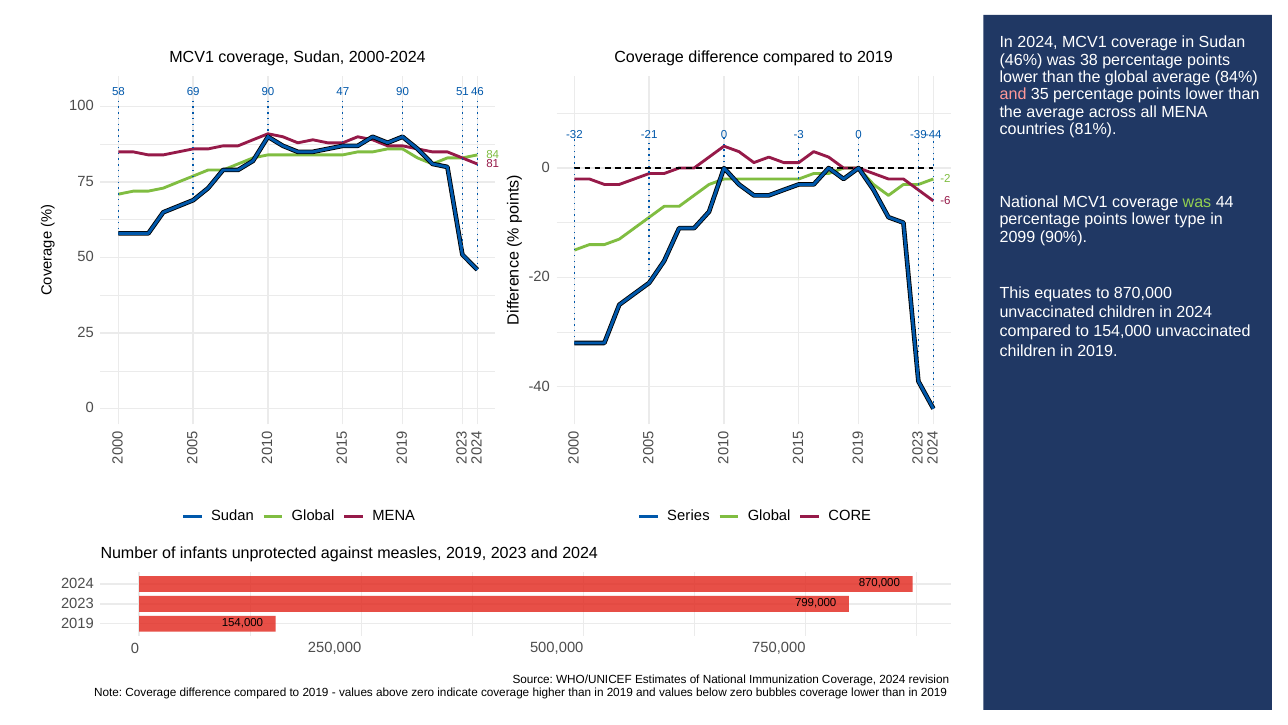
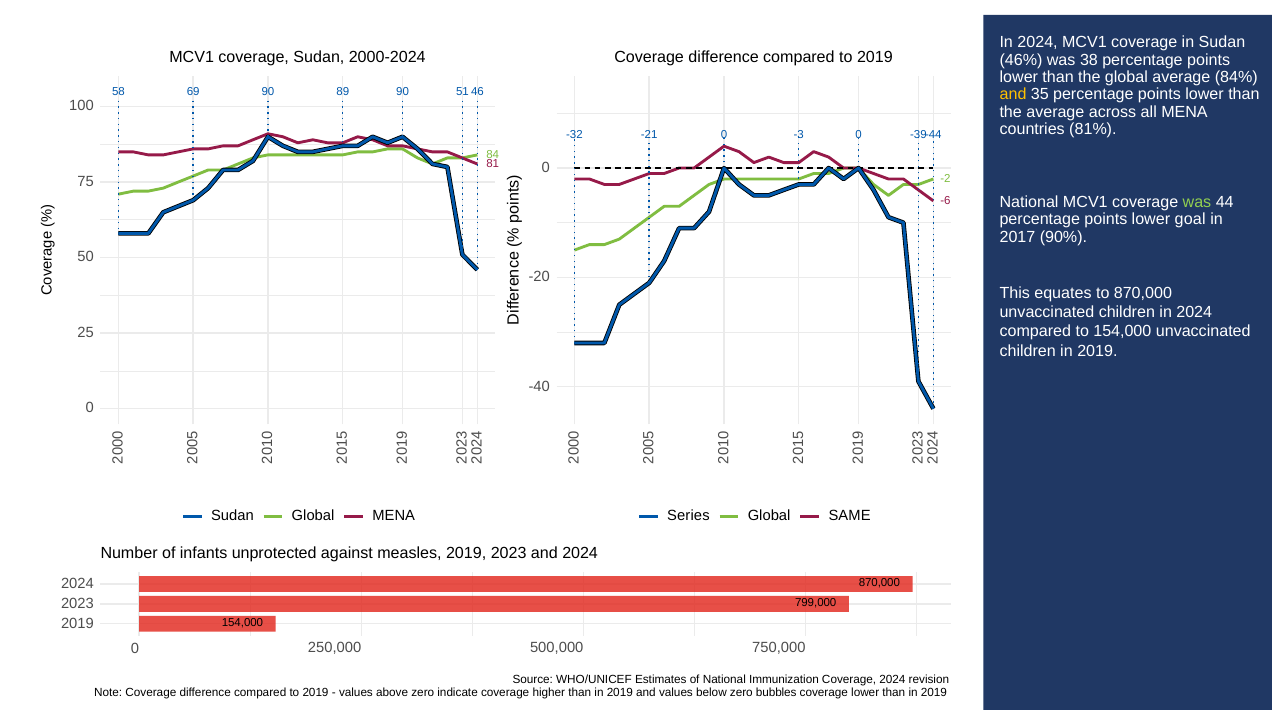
47: 47 -> 89
and at (1013, 94) colour: pink -> yellow
type: type -> goal
2099: 2099 -> 2017
CORE: CORE -> SAME
